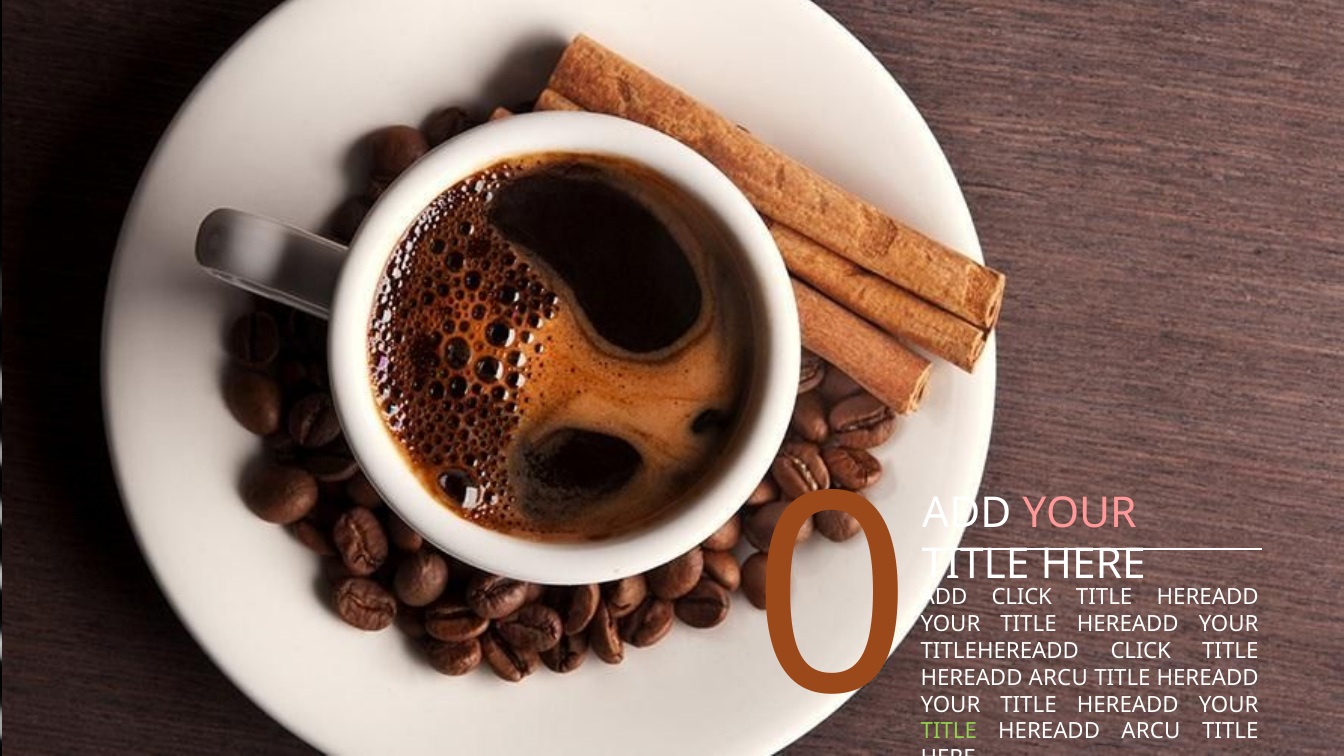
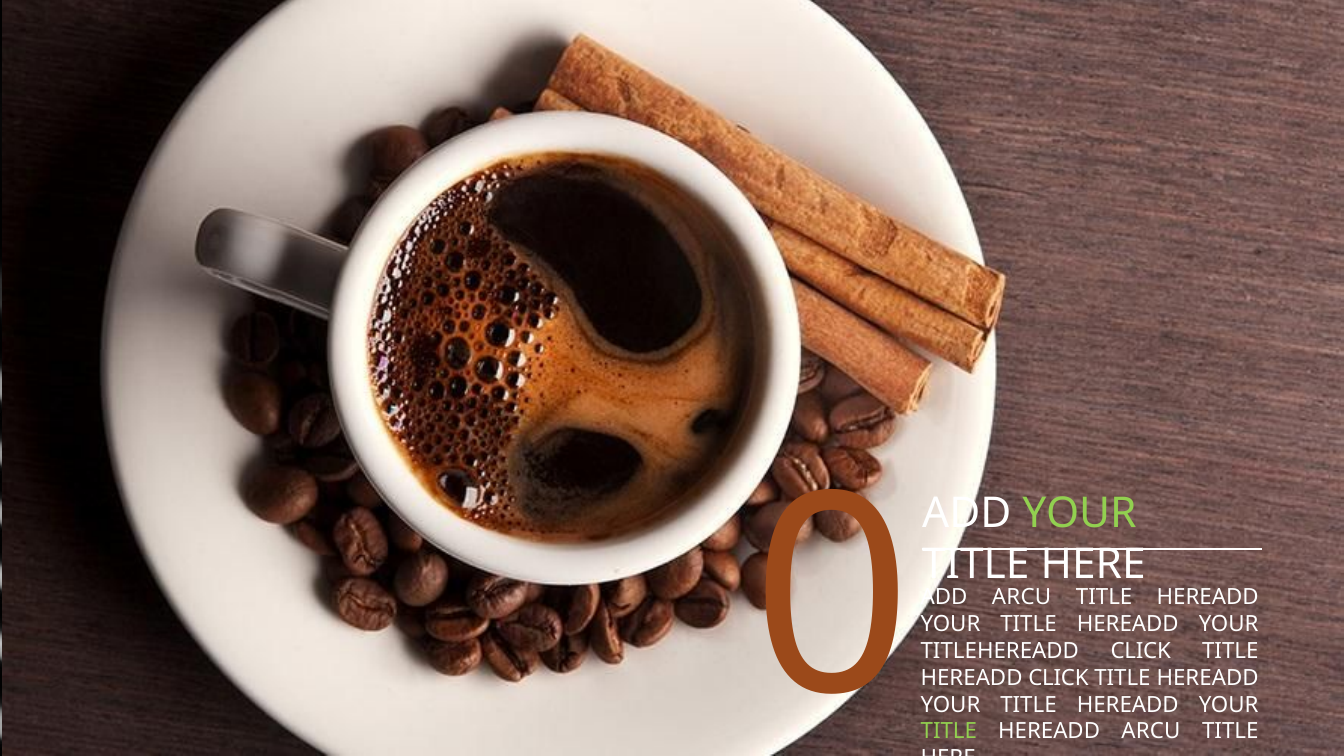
YOUR at (1079, 513) colour: pink -> light green
ADD CLICK: CLICK -> ARCU
ARCU at (1058, 678): ARCU -> CLICK
